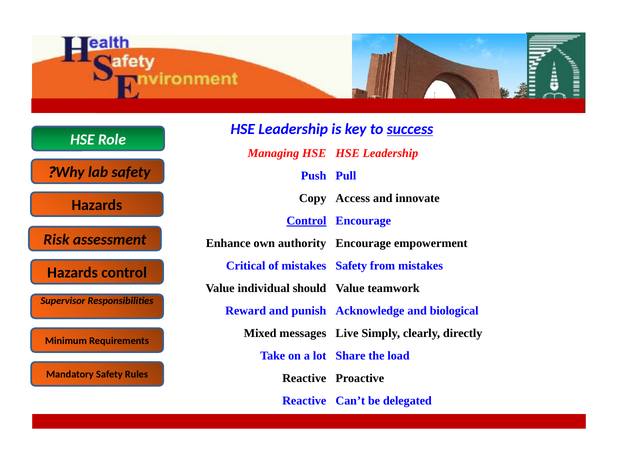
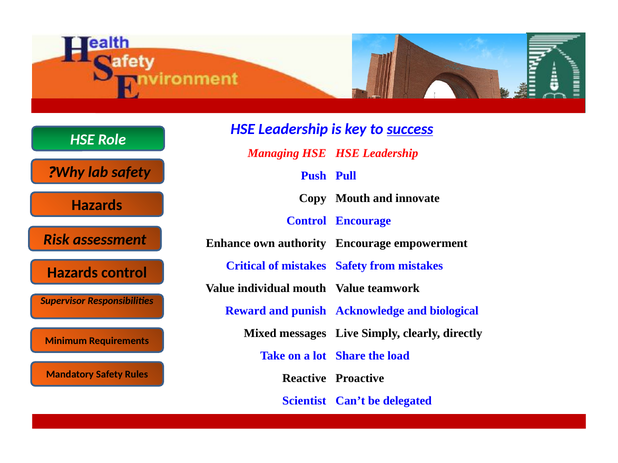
Copy Access: Access -> Mouth
Control at (306, 221) underline: present -> none
individual should: should -> mouth
Reactive at (304, 401): Reactive -> Scientist
